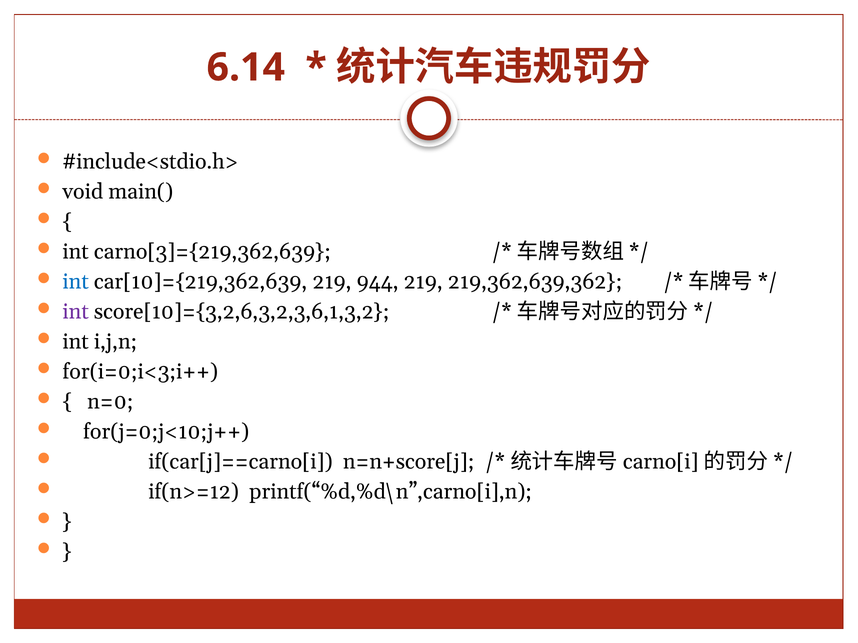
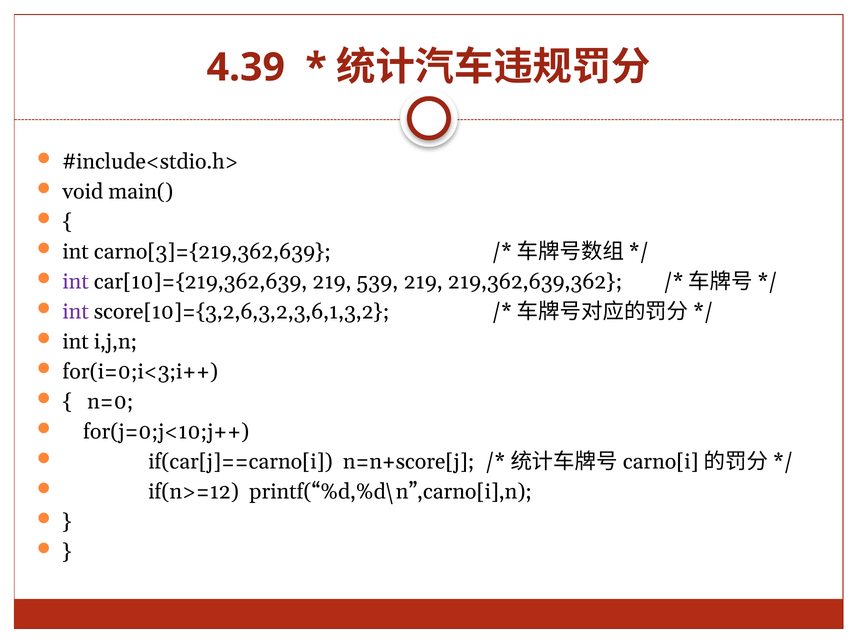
6.14: 6.14 -> 4.39
int at (76, 282) colour: blue -> purple
944: 944 -> 539
